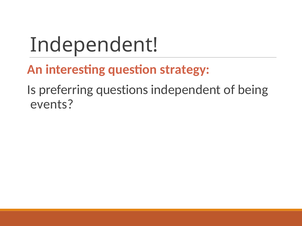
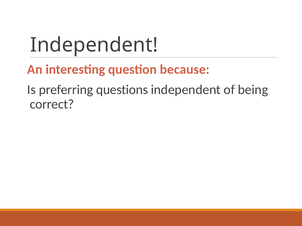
strategy: strategy -> because
events: events -> correct
